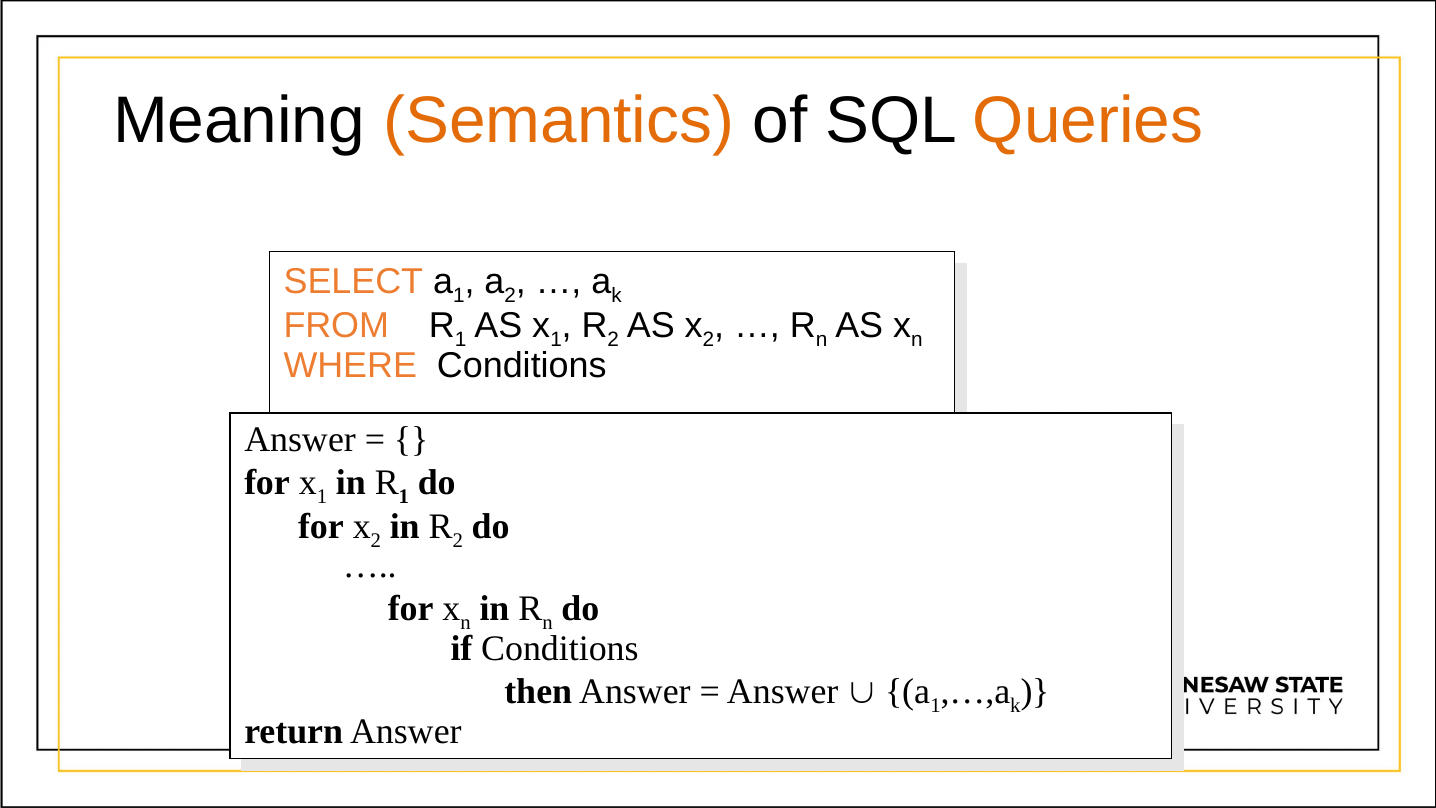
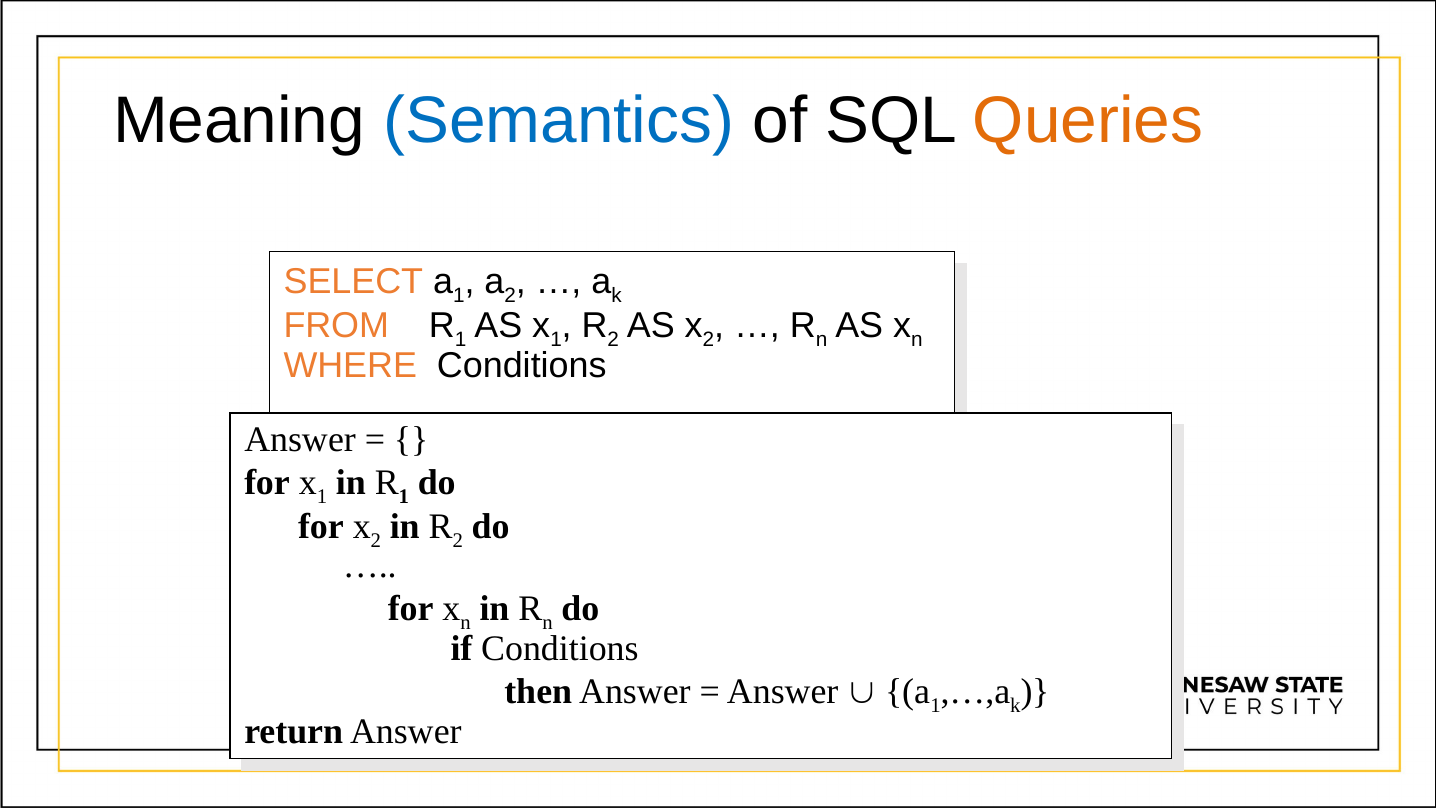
Semantics colour: orange -> blue
